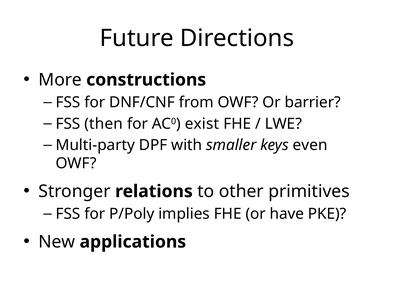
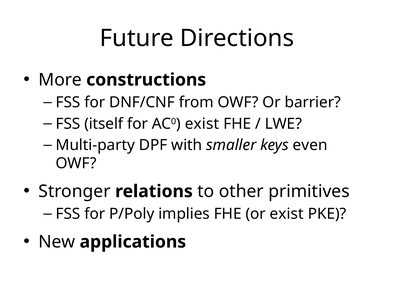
then: then -> itself
or have: have -> exist
